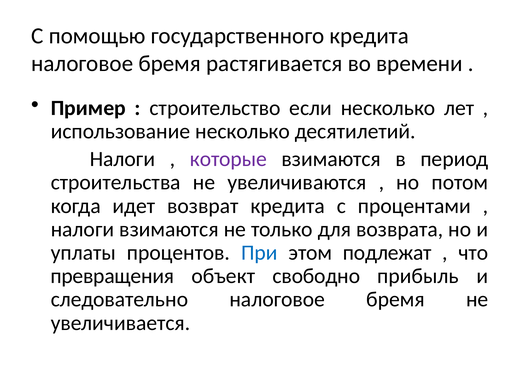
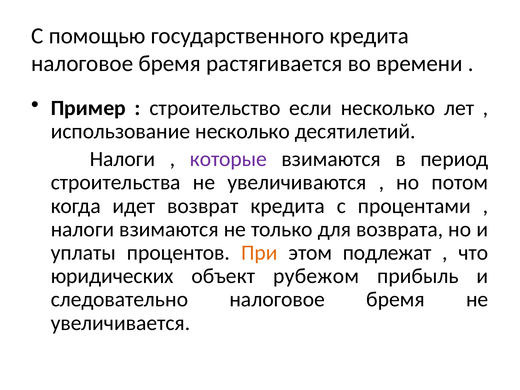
При colour: blue -> orange
превращения: превращения -> юридических
свободно: свободно -> рубежом
